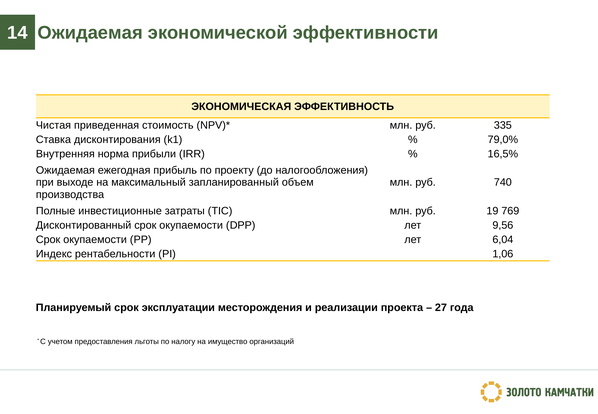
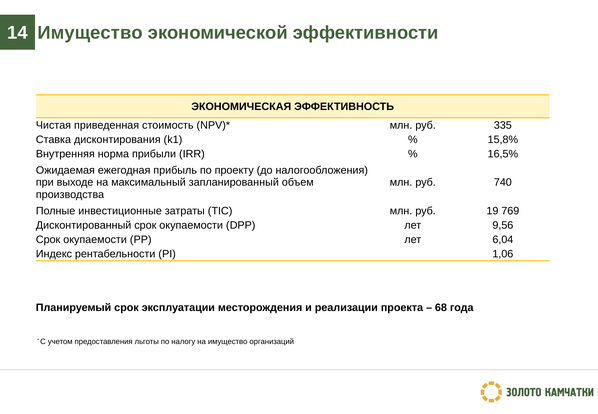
14 Ожидаемая: Ожидаемая -> Имущество
79,0%: 79,0% -> 15,8%
27: 27 -> 68
